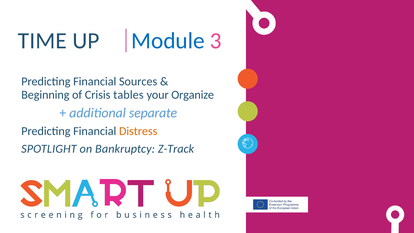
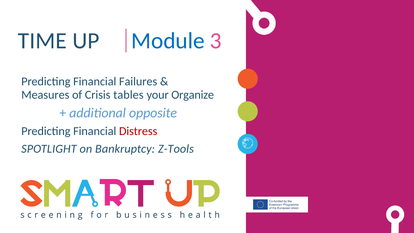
Sources: Sources -> Failures
Beginning: Beginning -> Measures
separate: separate -> opposite
Distress colour: orange -> red
Z-Track: Z-Track -> Z-Tools
